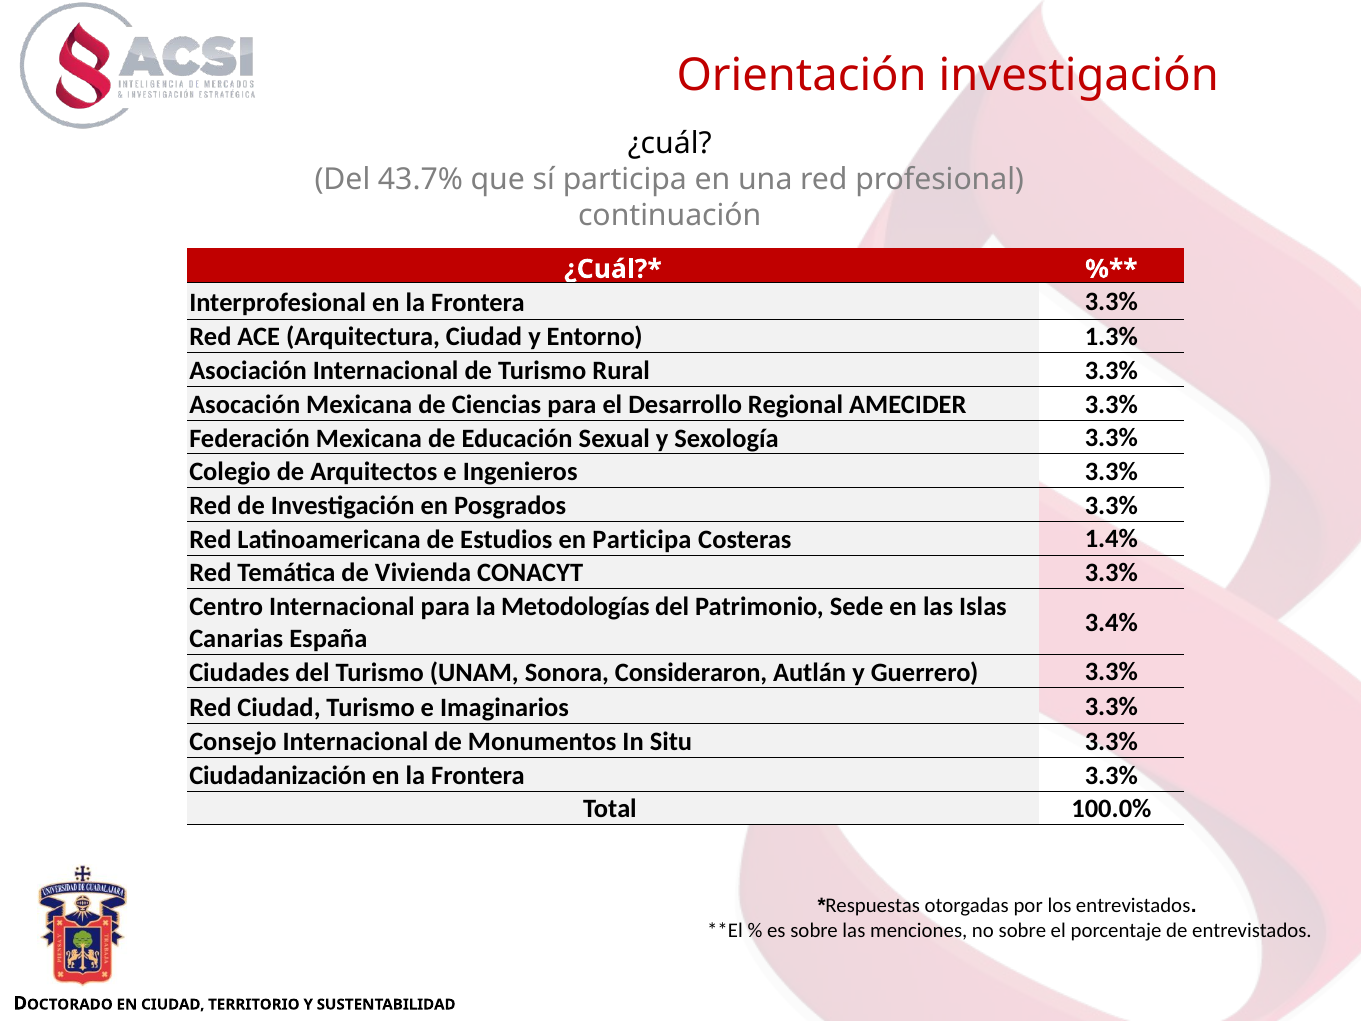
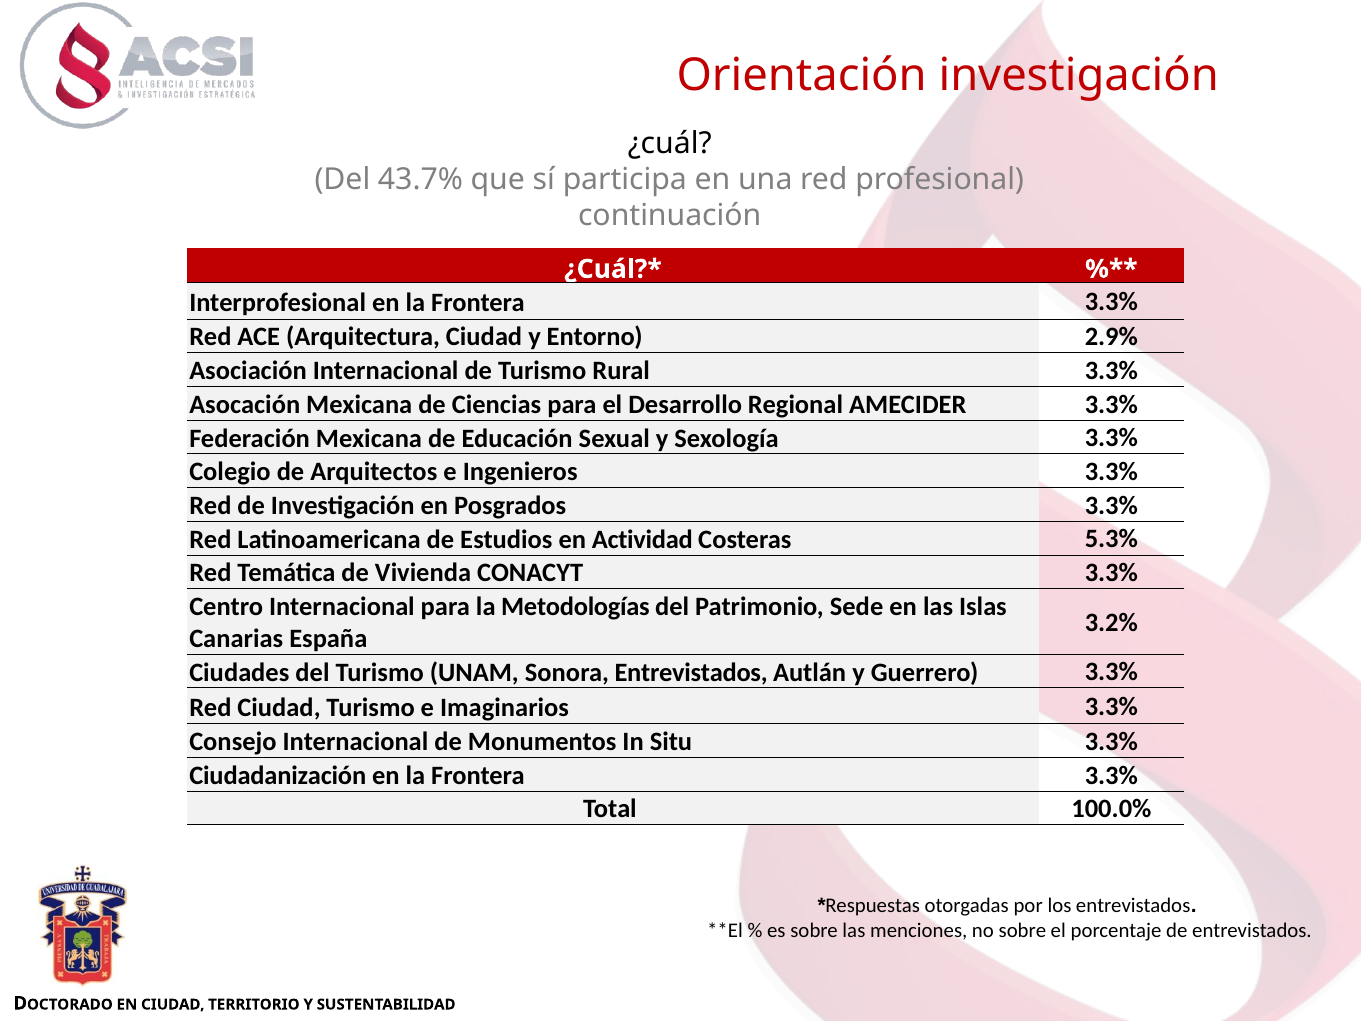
1.3%: 1.3% -> 2.9%
en Participa: Participa -> Actividad
1.4%: 1.4% -> 5.3%
3.4%: 3.4% -> 3.2%
Sonora Consideraron: Consideraron -> Entrevistados
